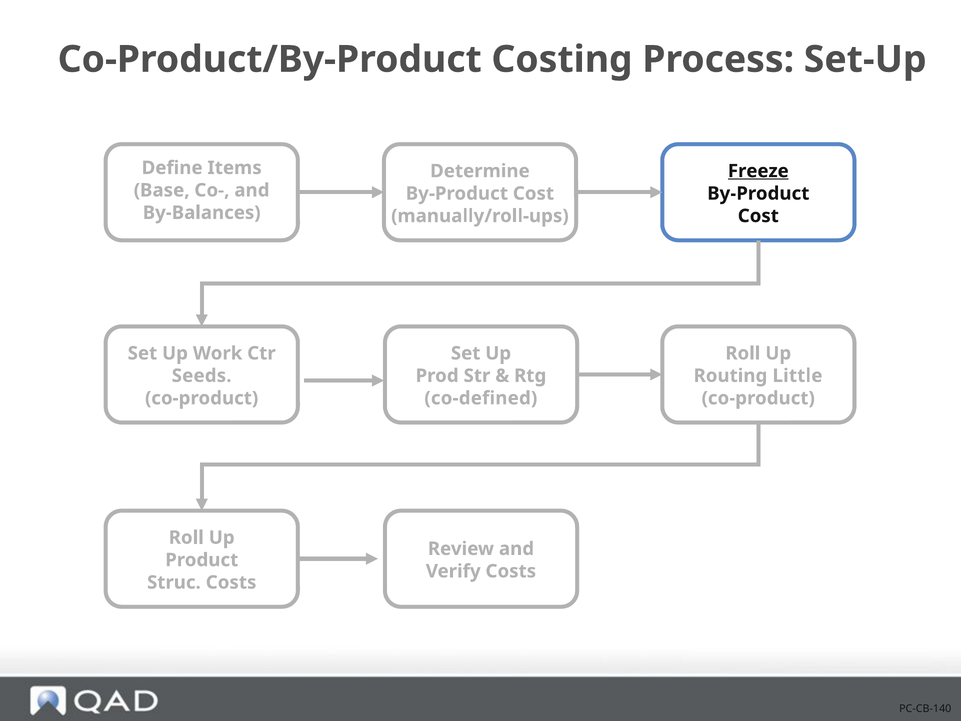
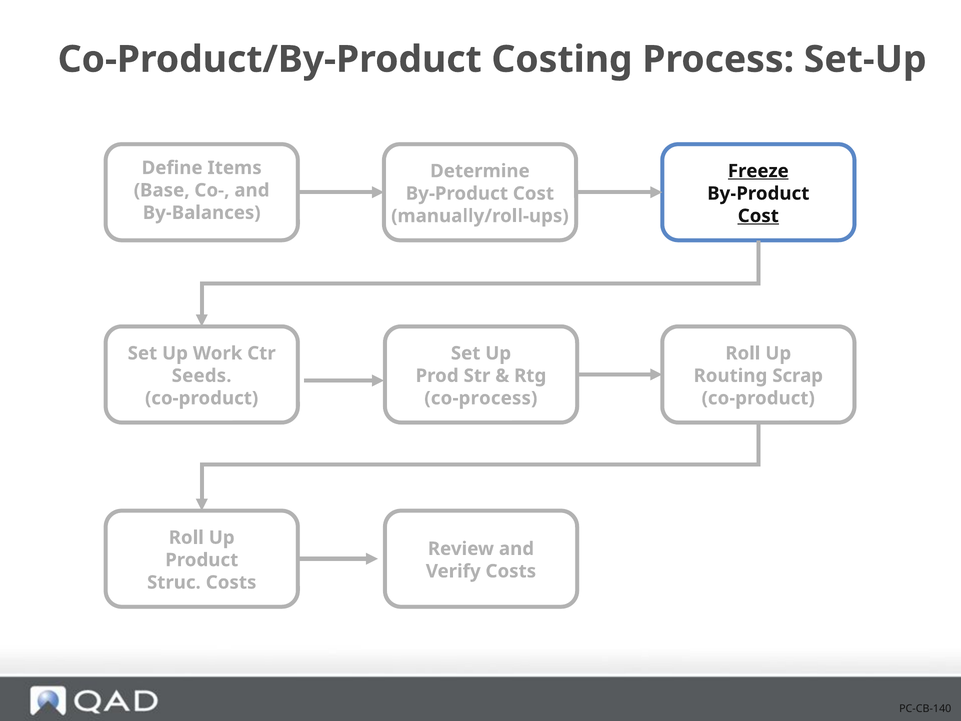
Cost at (758, 216) underline: none -> present
Little: Little -> Scrap
co-defined: co-defined -> co-process
